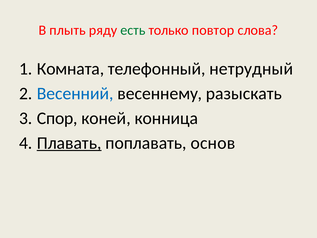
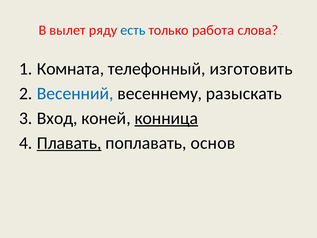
плыть: плыть -> вылет
есть colour: green -> blue
повтор: повтор -> работа
нетрудный: нетрудный -> изготовить
Спор: Спор -> Вход
конница underline: none -> present
